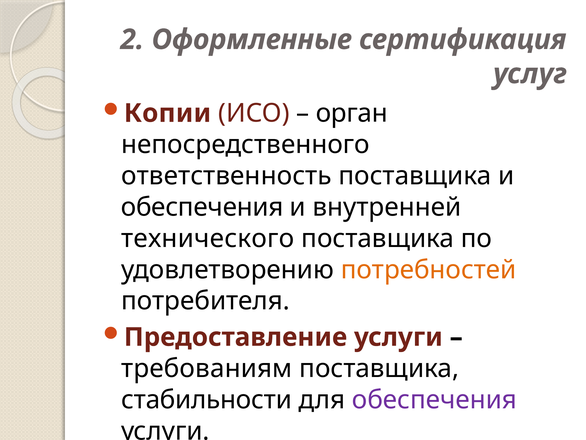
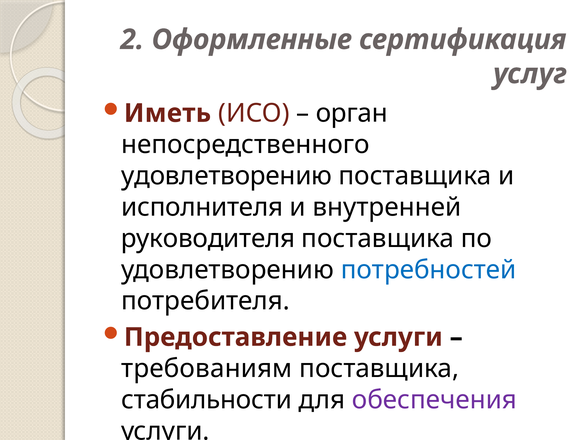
Копии: Копии -> Иметь
ответственность at (226, 176): ответственность -> удовлетворению
обеспечения at (202, 207): обеспечения -> исполнителя
технического: технического -> руководителя
потребностей colour: orange -> blue
